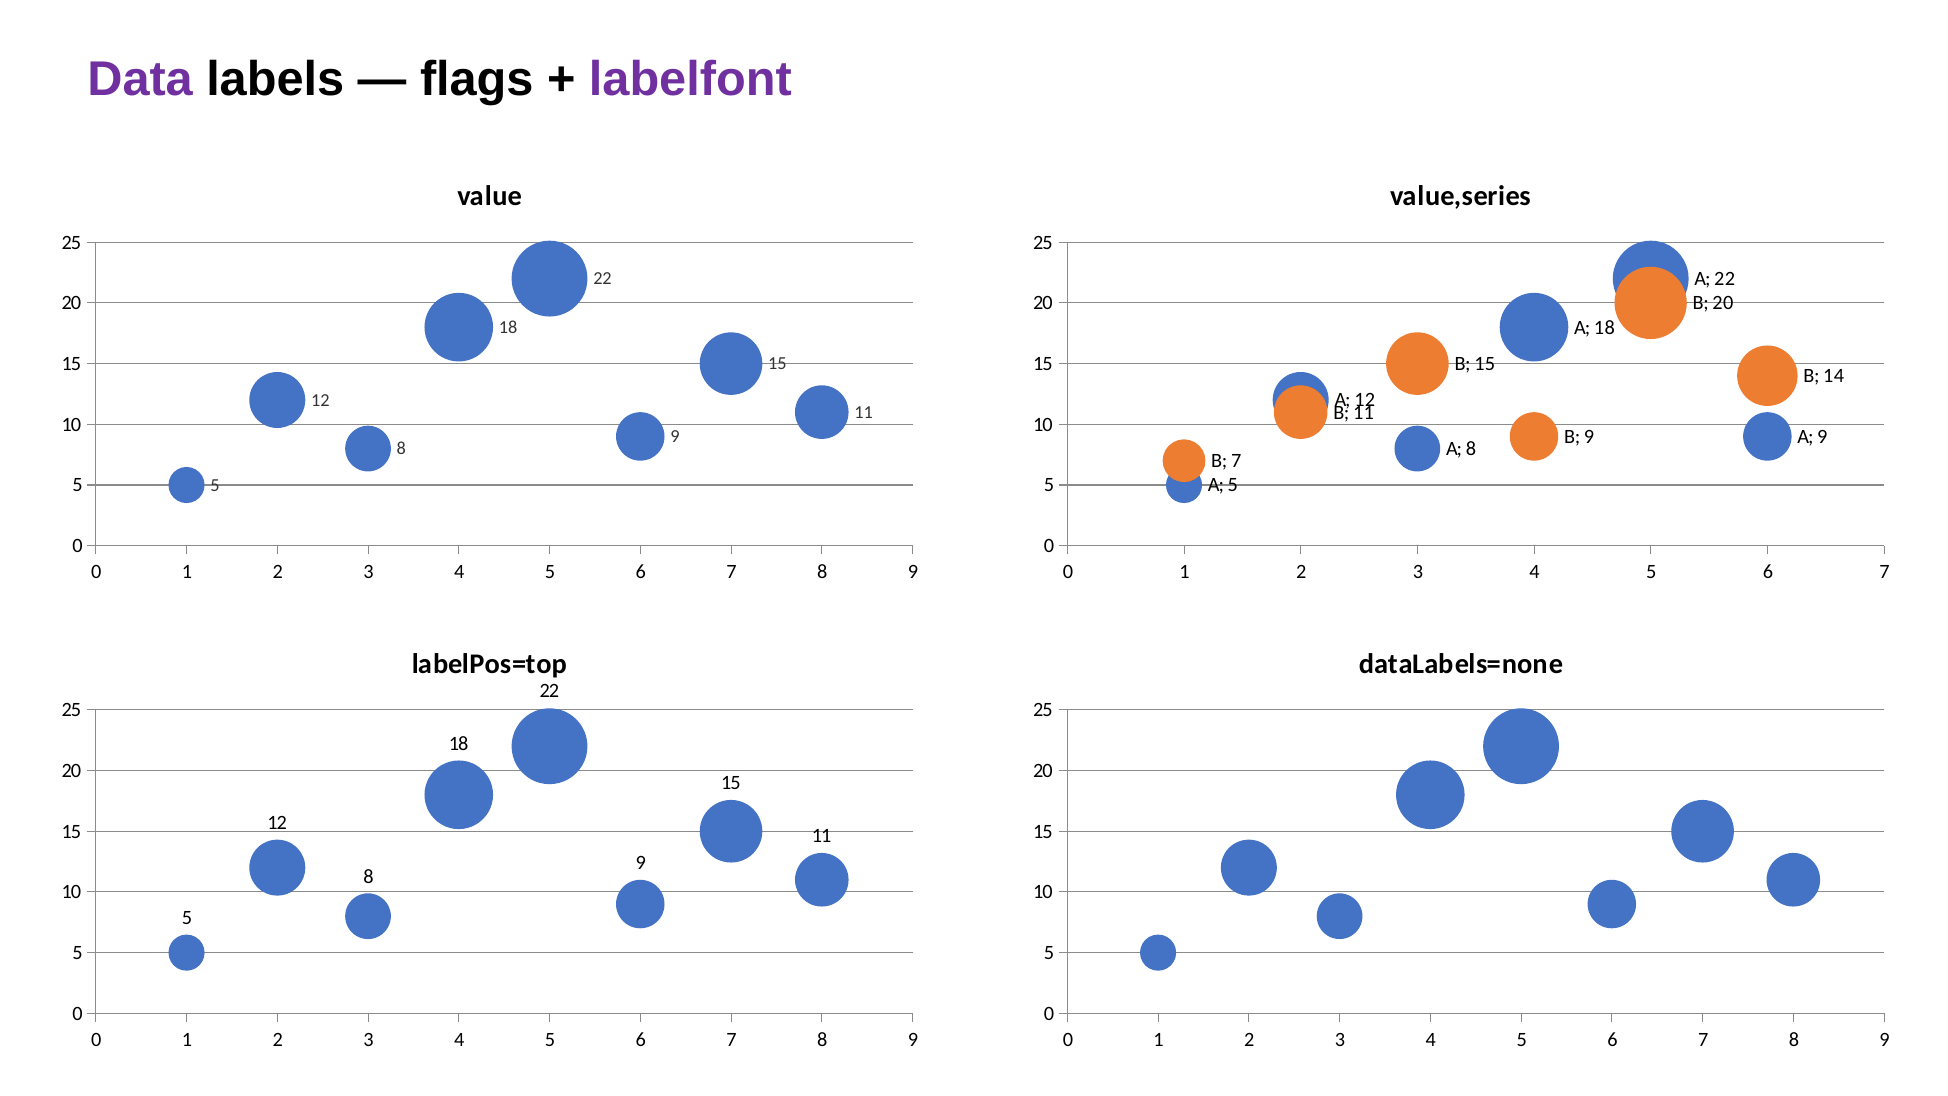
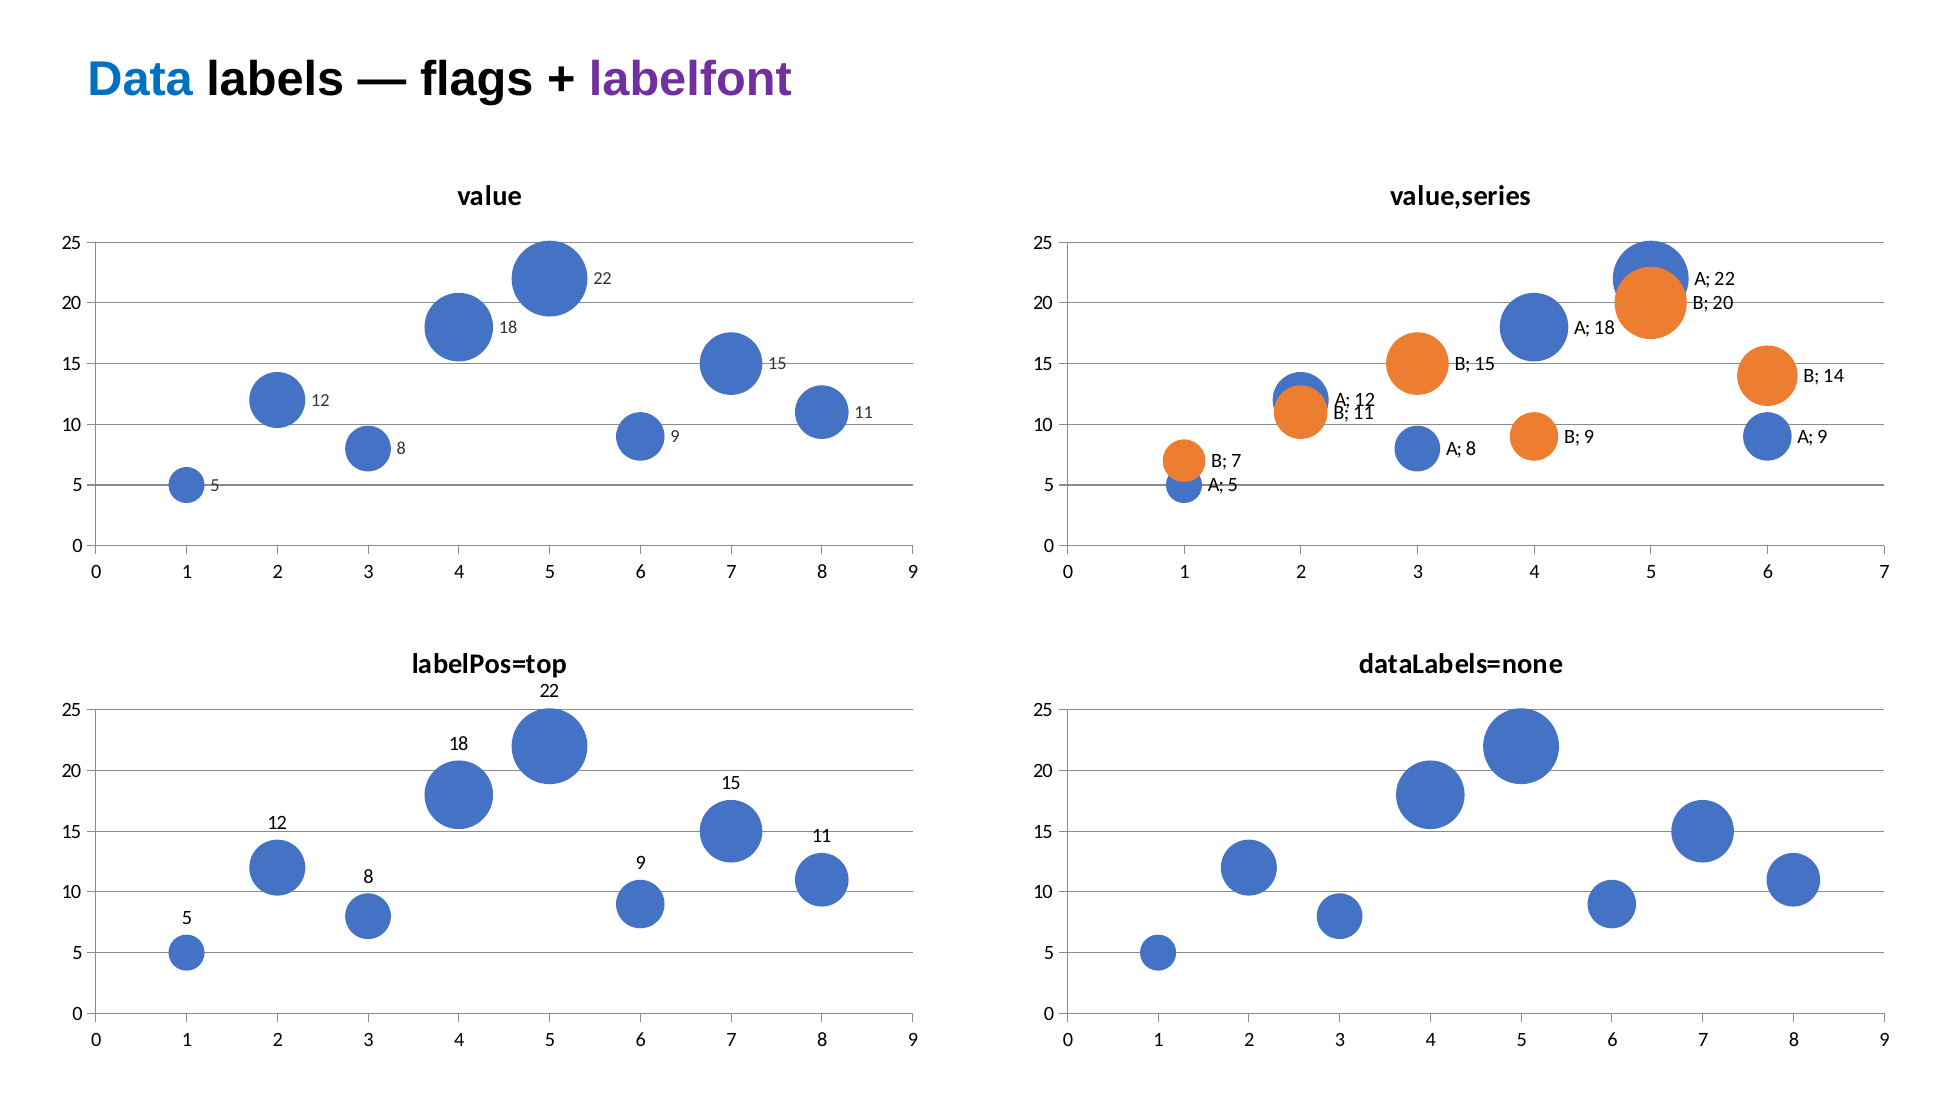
Data colour: purple -> blue
